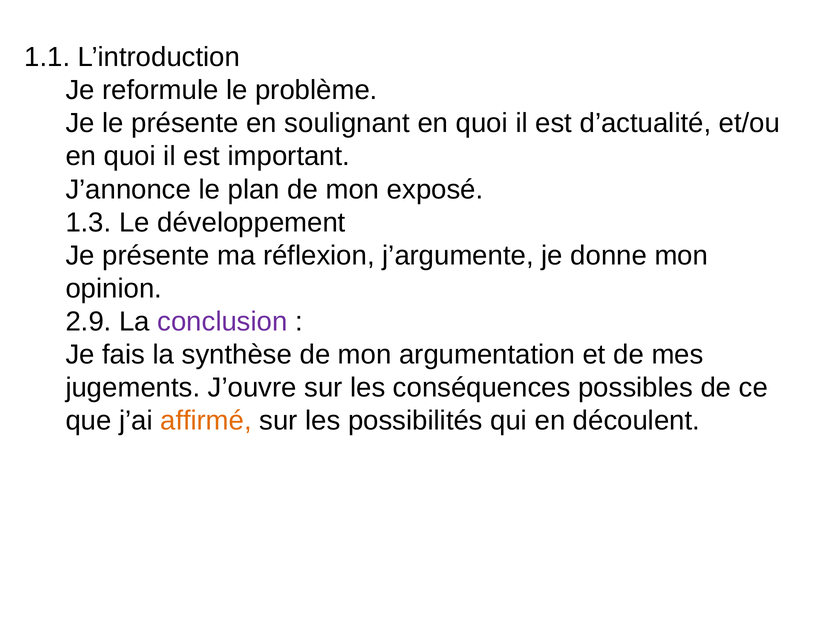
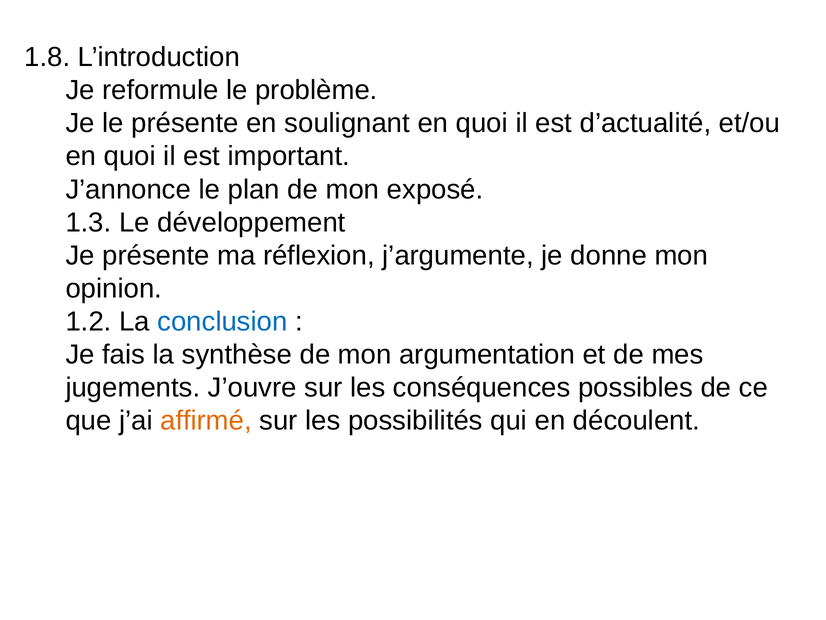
1.1: 1.1 -> 1.8
2.9: 2.9 -> 1.2
conclusion colour: purple -> blue
